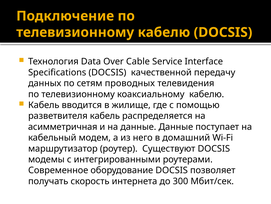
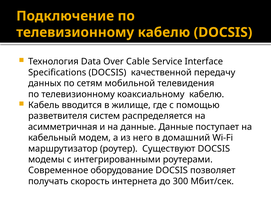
проводных: проводных -> мобильной
разветвителя кабель: кабель -> систем
